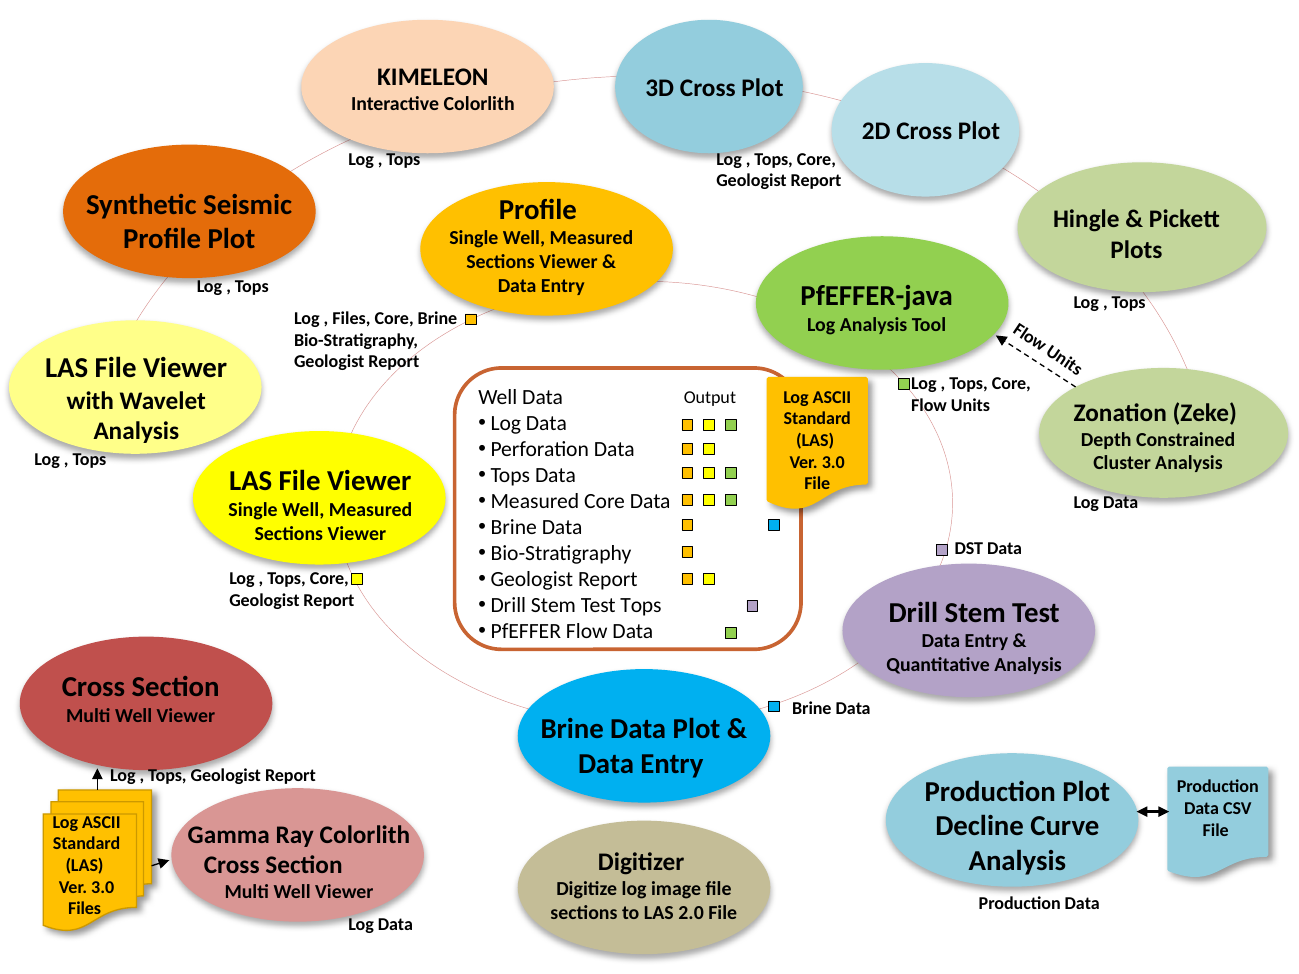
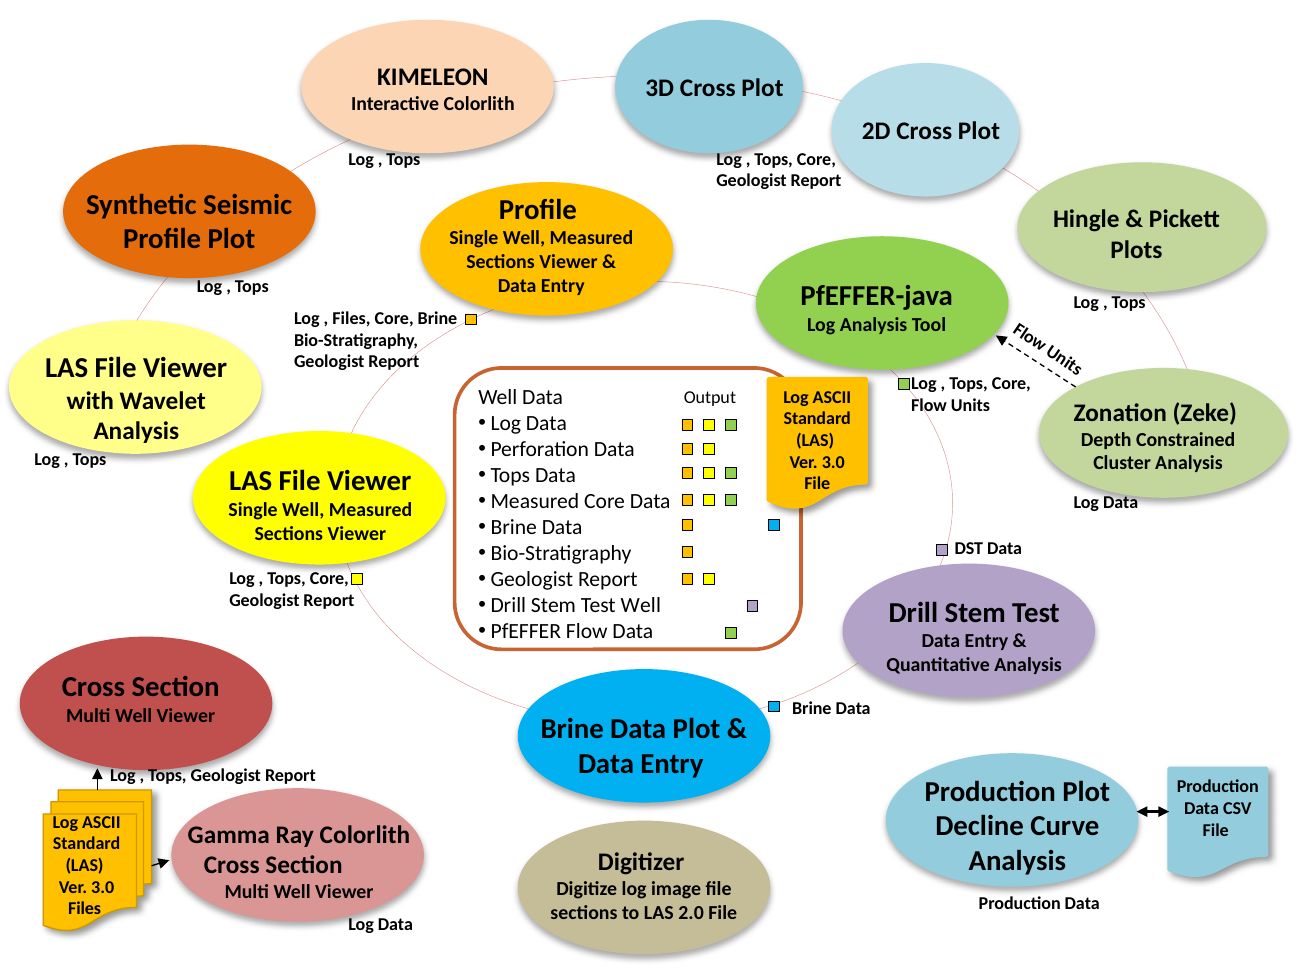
Test Tops: Tops -> Well
